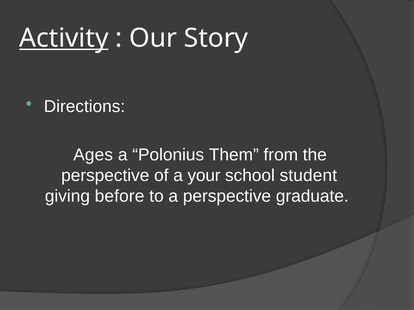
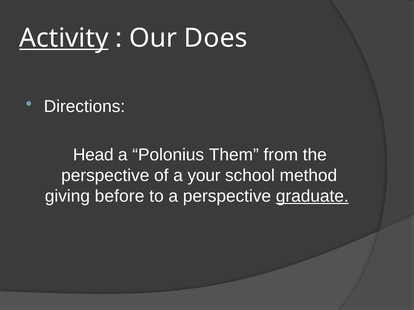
Story: Story -> Does
Ages: Ages -> Head
student: student -> method
graduate underline: none -> present
